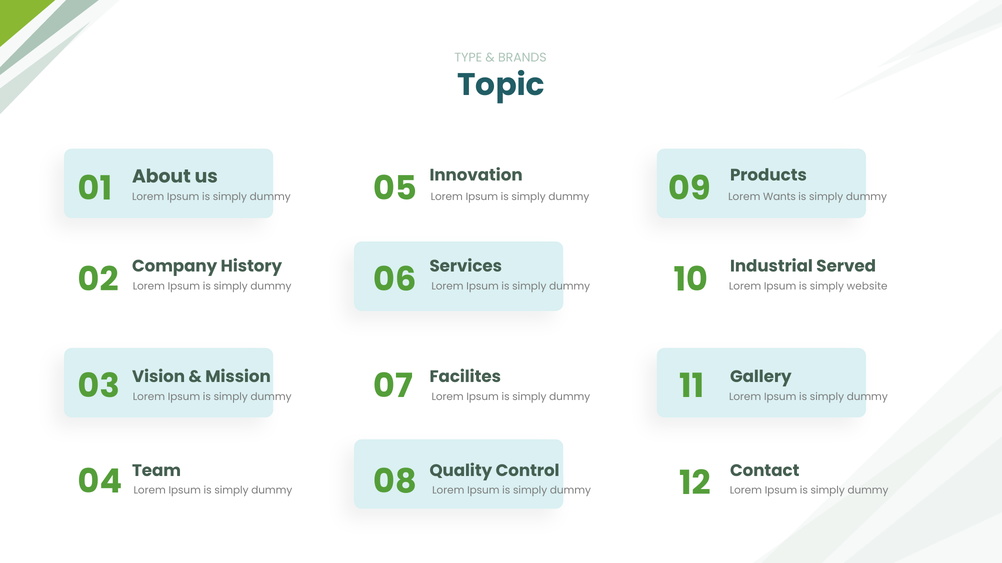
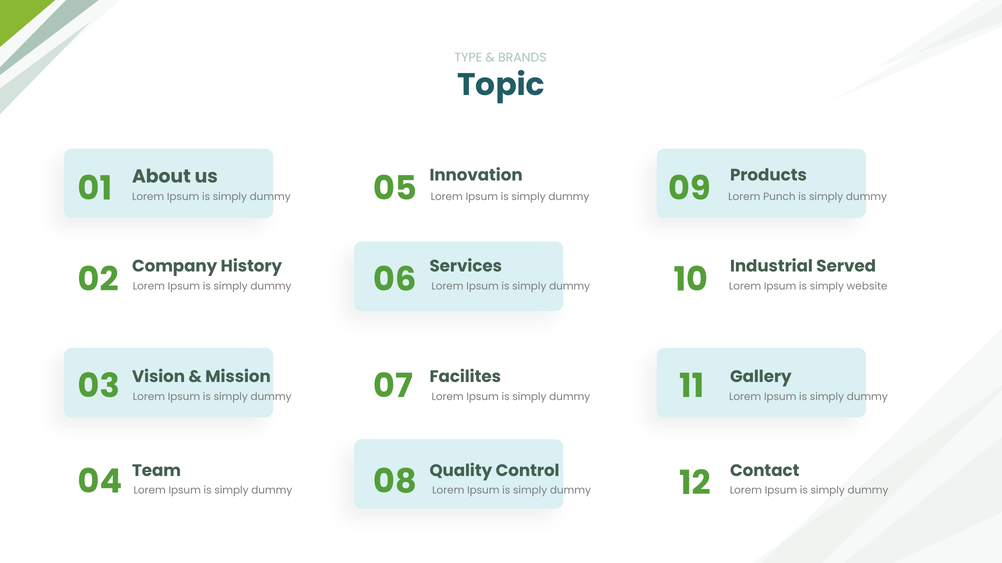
Wants: Wants -> Punch
